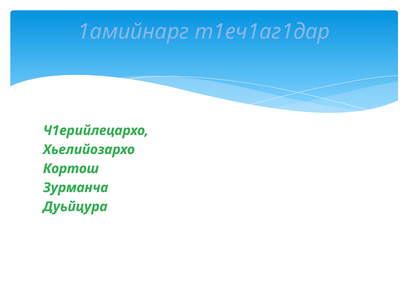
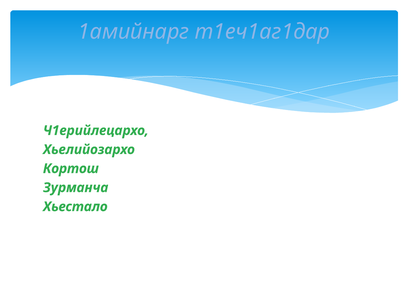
Дуьйцура: Дуьйцура -> Хьестало
